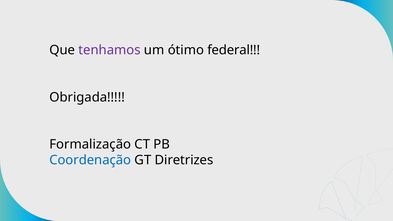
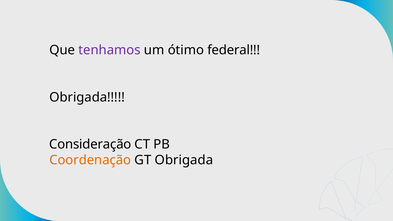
Formalização: Formalização -> Consideração
Coordenação colour: blue -> orange
GT Diretrizes: Diretrizes -> Obrigada
